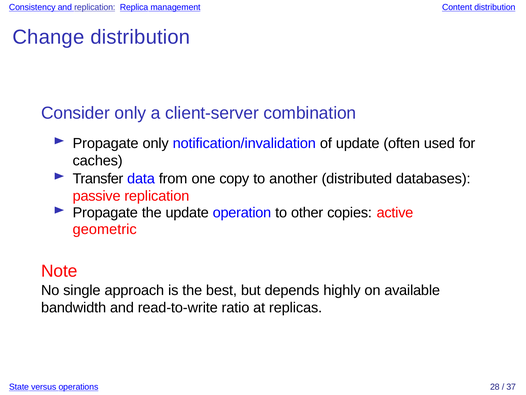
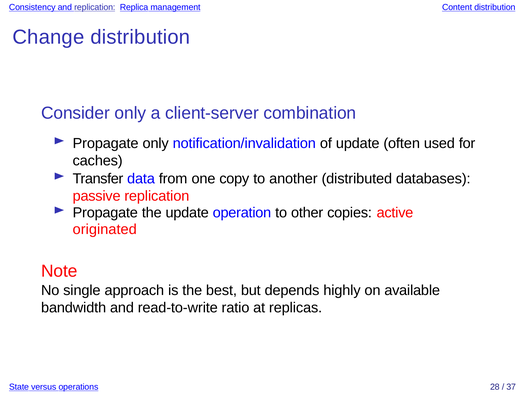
geometric: geometric -> originated
